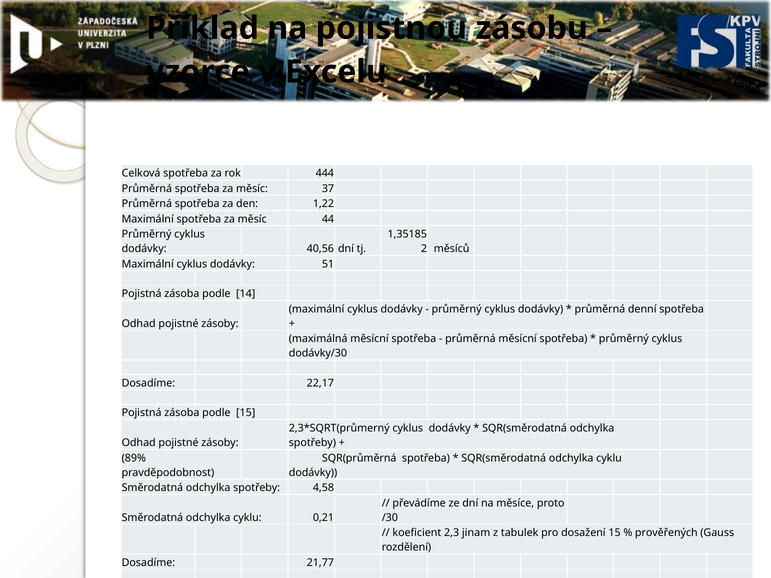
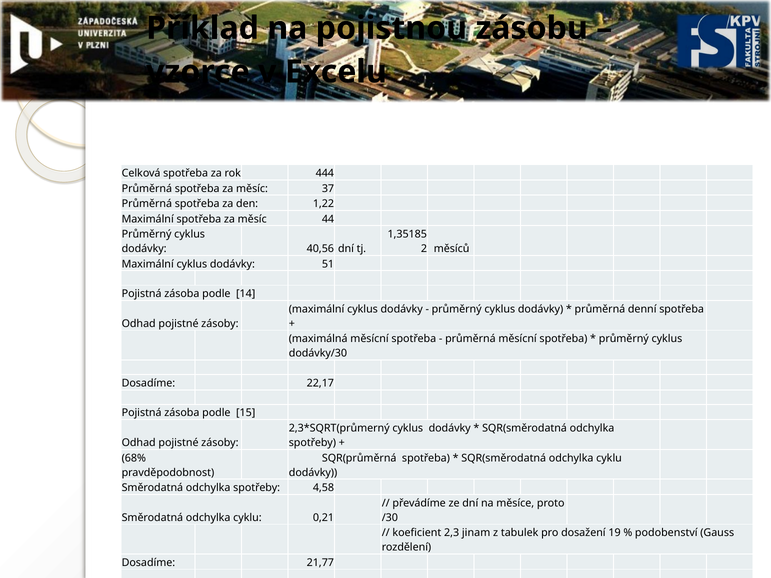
89%: 89% -> 68%
dosažení 15: 15 -> 19
prověřených: prověřených -> podobenství
